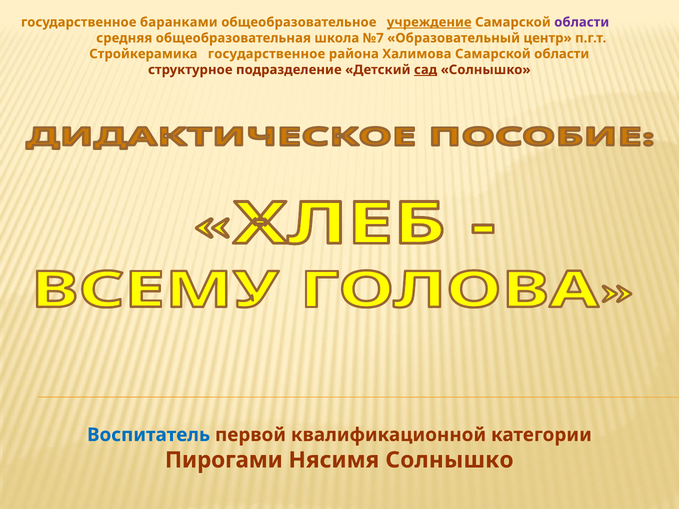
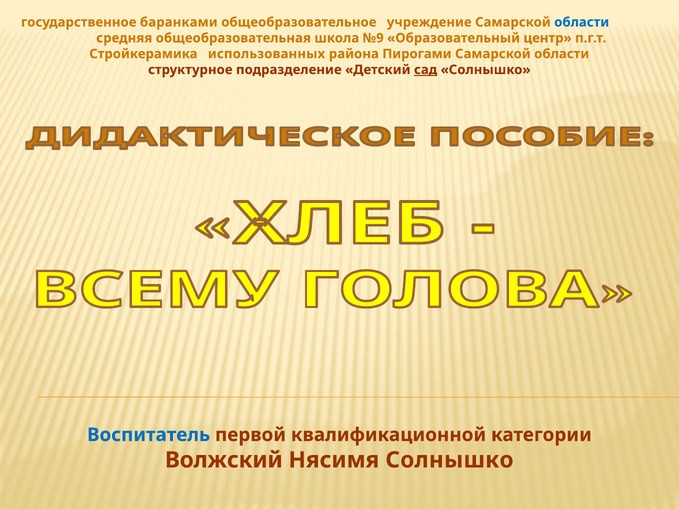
учреждение underline: present -> none
области at (582, 22) colour: purple -> blue
№7: №7 -> №9
Стройкерамика государственное: государственное -> использованных
Халимова: Халимова -> Пирогами
Пирогами: Пирогами -> Волжский
